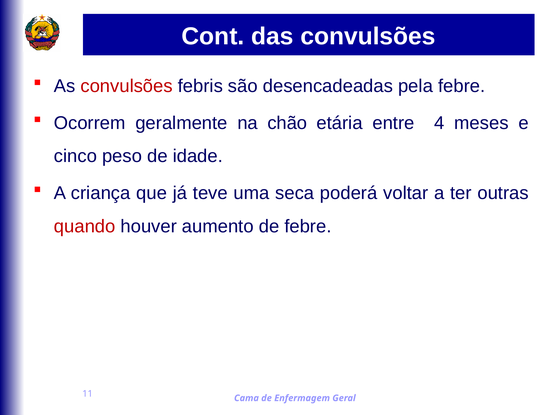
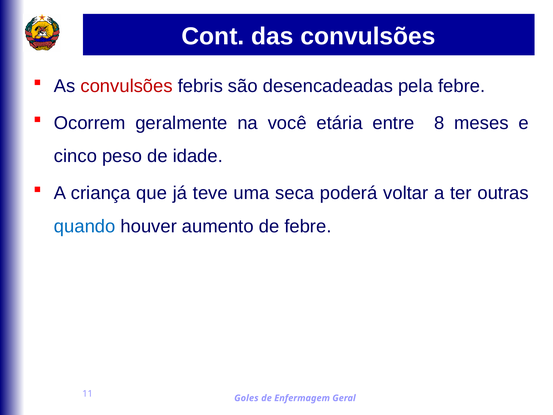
chão: chão -> você
4: 4 -> 8
quando colour: red -> blue
Cama: Cama -> Goles
